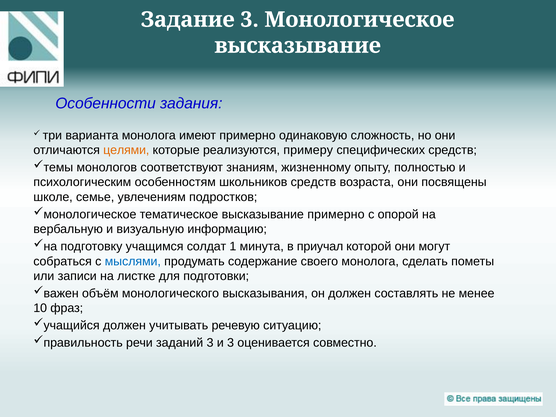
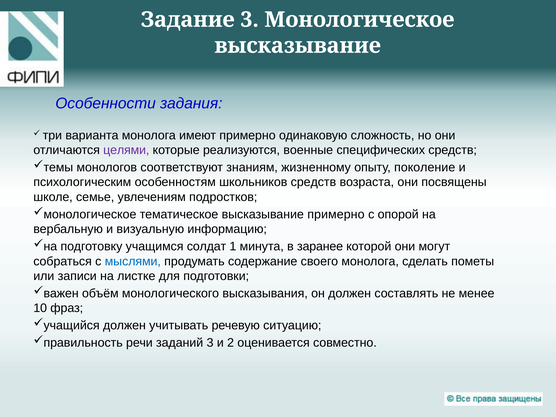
целями colour: orange -> purple
примеру: примеру -> военные
полностью: полностью -> поколение
приучал: приучал -> заранее
и 3: 3 -> 2
